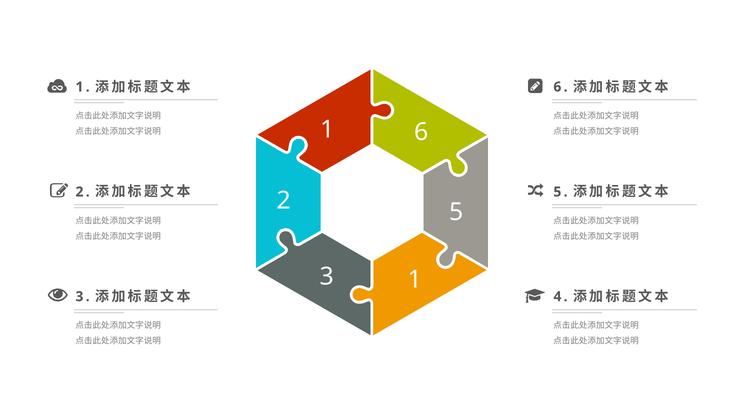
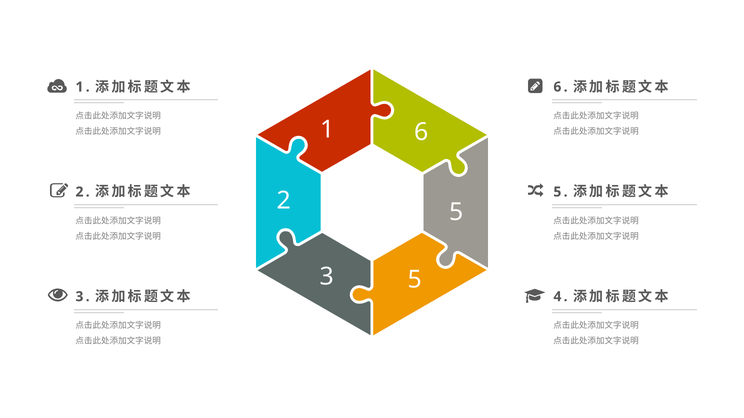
3 1: 1 -> 5
